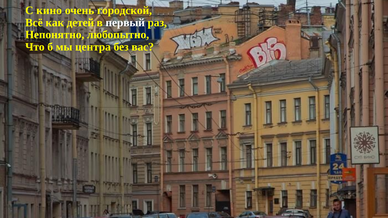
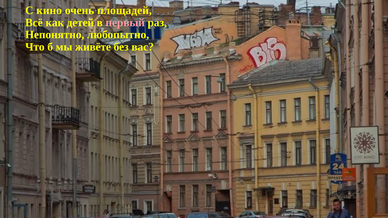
городской: городской -> площадей
первый colour: white -> pink
центра: центра -> живёте
